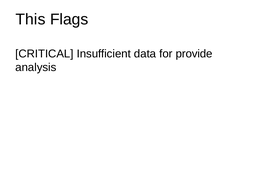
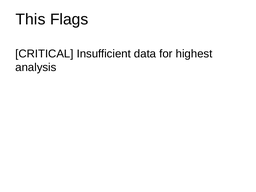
provide: provide -> highest
